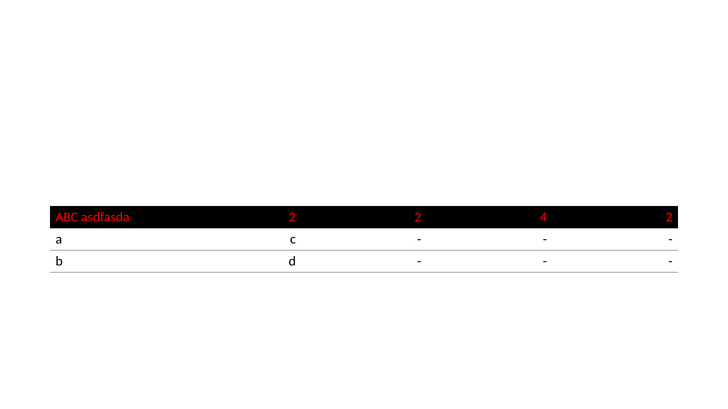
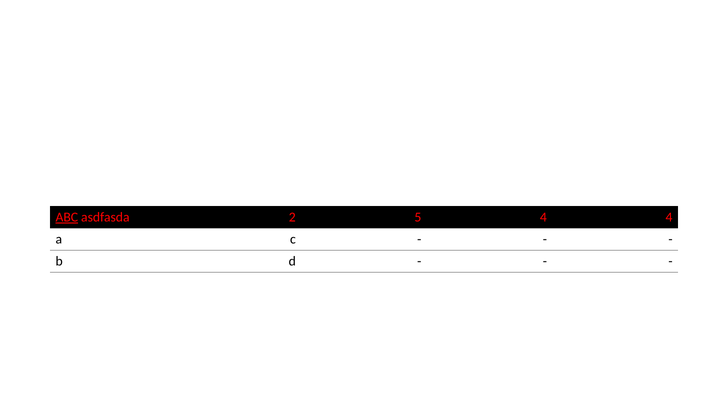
ABC underline: none -> present
2 2: 2 -> 5
4 2: 2 -> 4
